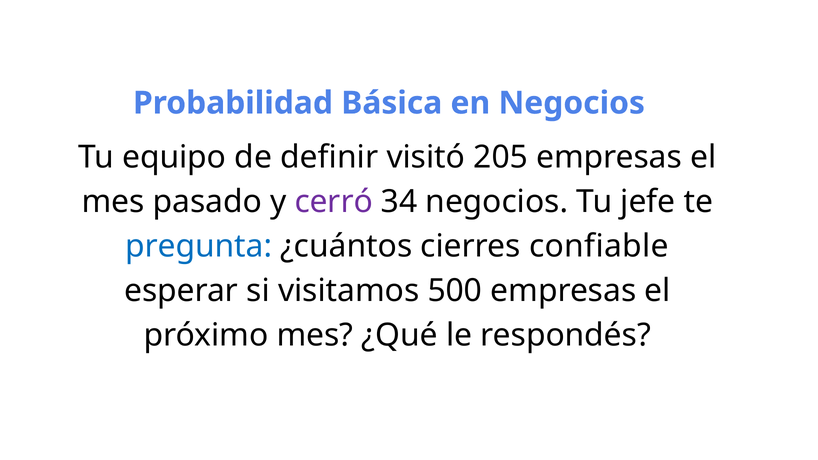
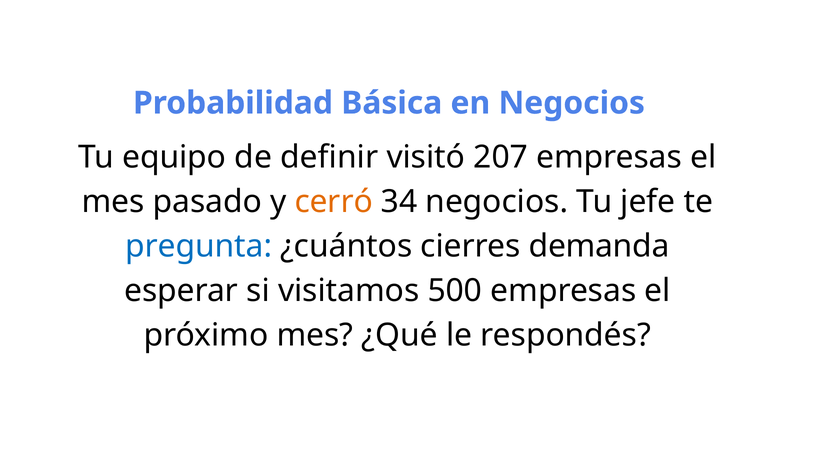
205: 205 -> 207
cerró colour: purple -> orange
confiable: confiable -> demanda
